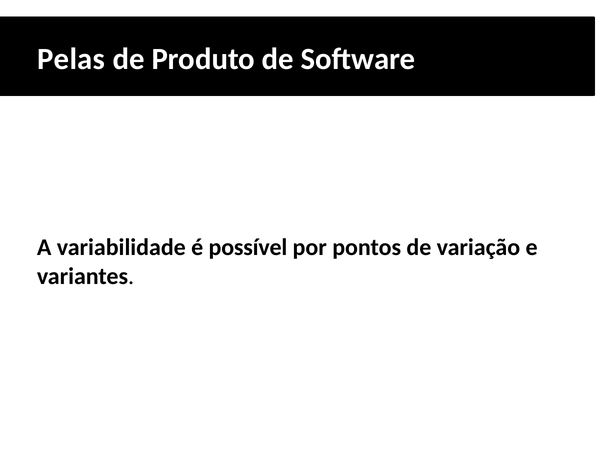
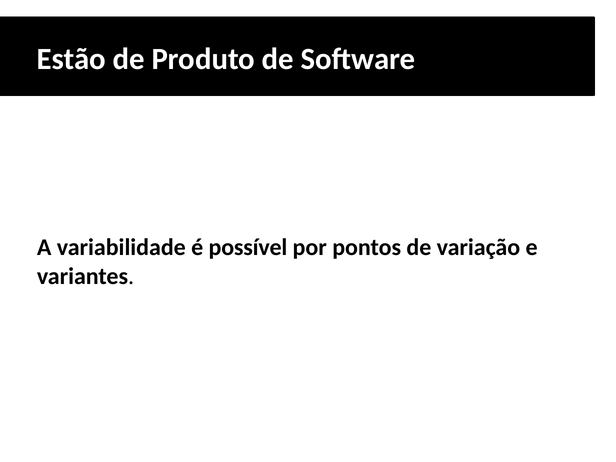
Pelas: Pelas -> Estão
